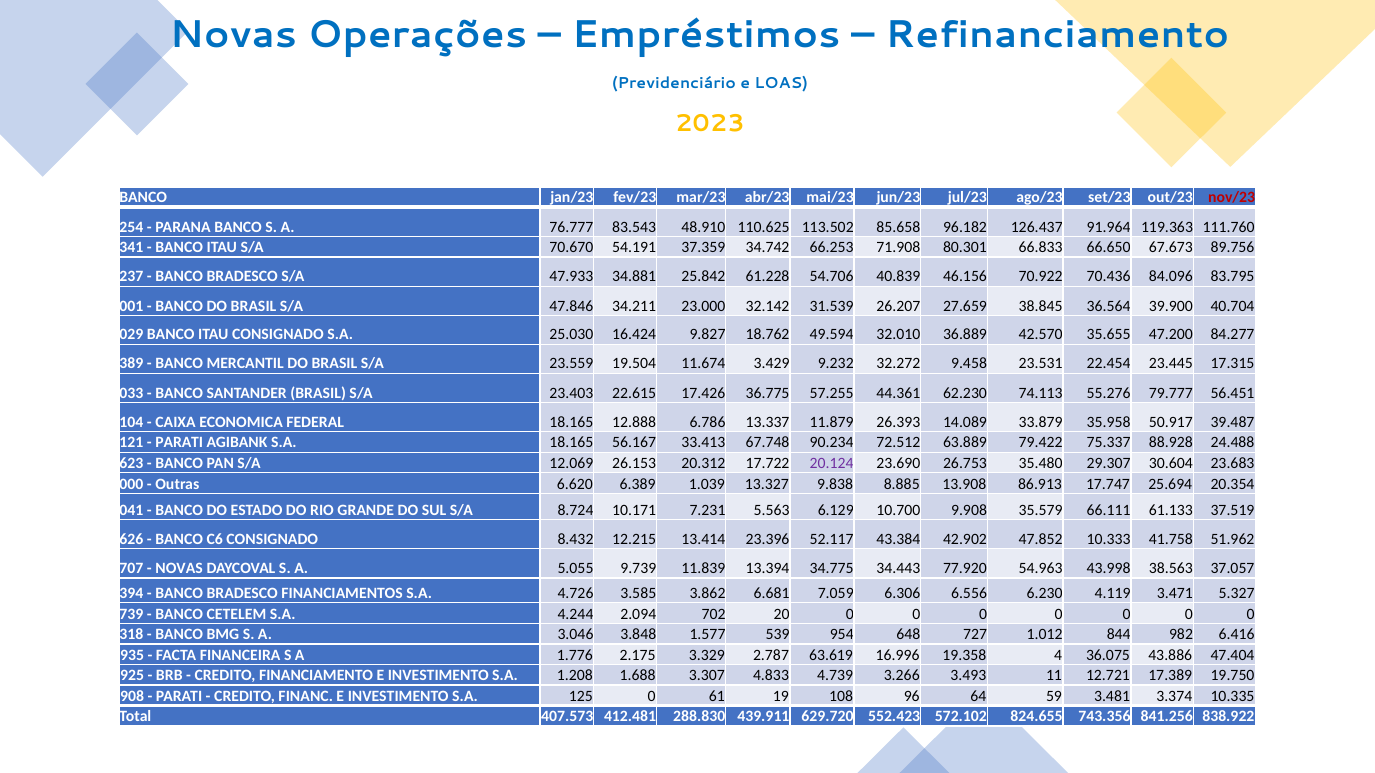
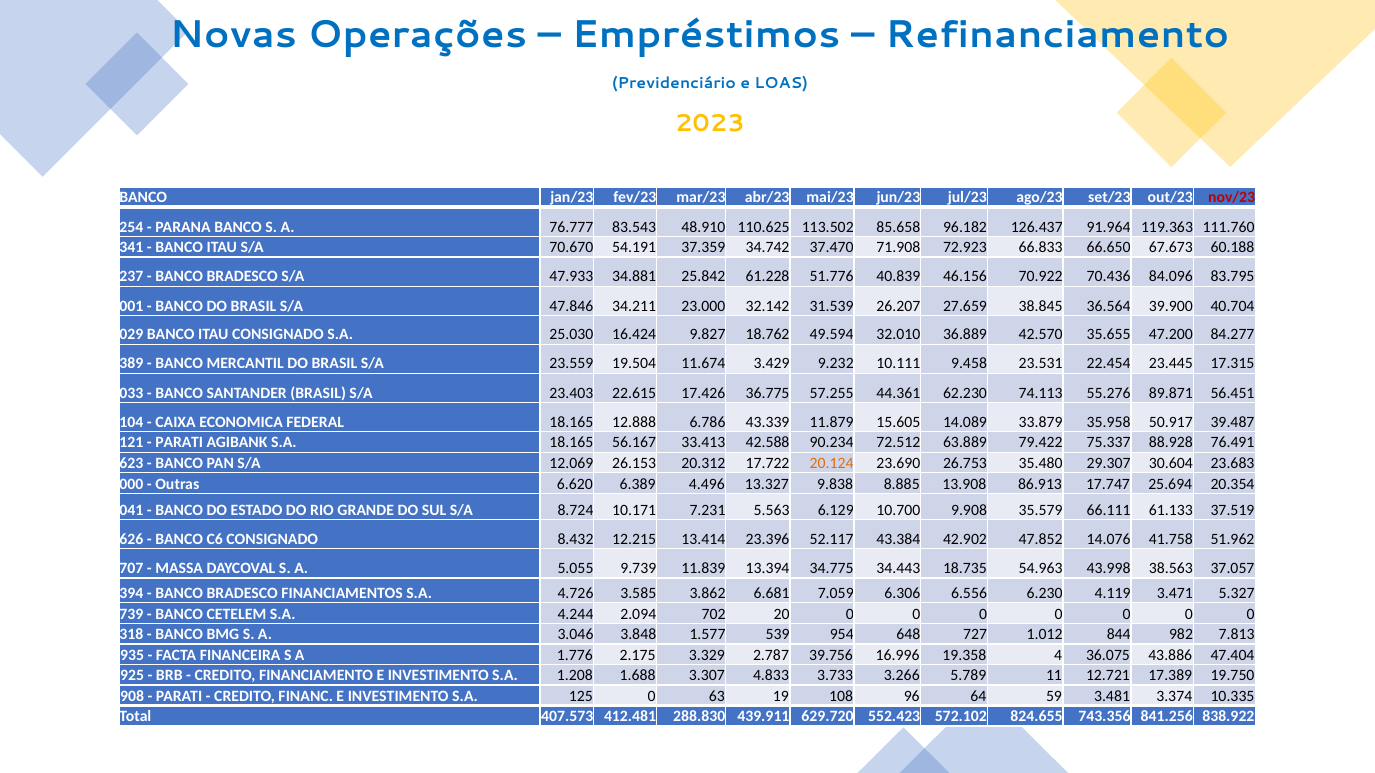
66.253: 66.253 -> 37.470
80.301: 80.301 -> 72.923
89.756: 89.756 -> 60.188
54.706: 54.706 -> 51.776
32.272: 32.272 -> 10.111
79.777: 79.777 -> 89.871
13.337: 13.337 -> 43.339
26.393: 26.393 -> 15.605
67.748: 67.748 -> 42.588
24.488: 24.488 -> 76.491
20.124 colour: purple -> orange
1.039: 1.039 -> 4.496
10.333: 10.333 -> 14.076
NOVAS at (179, 569): NOVAS -> MASSA
77.920: 77.920 -> 18.735
6.416: 6.416 -> 7.813
63.619: 63.619 -> 39.756
4.739: 4.739 -> 3.733
3.493: 3.493 -> 5.789
61: 61 -> 63
